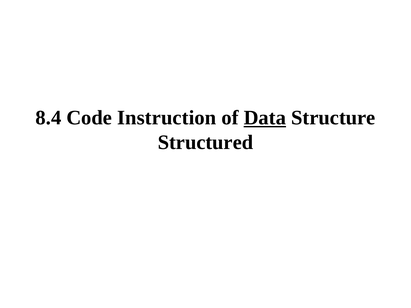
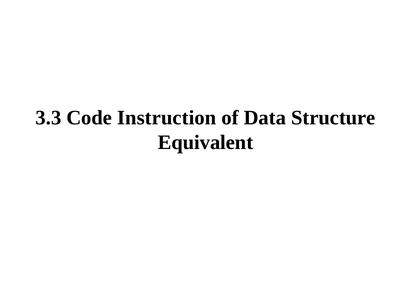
8.4: 8.4 -> 3.3
Data underline: present -> none
Structured: Structured -> Equivalent
